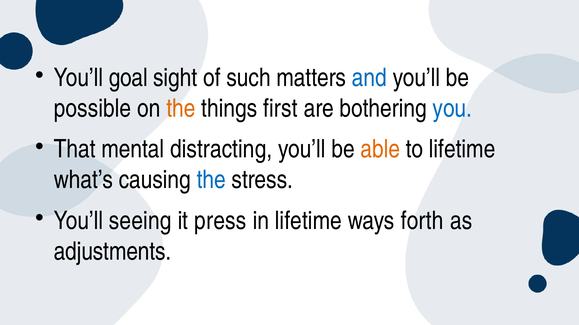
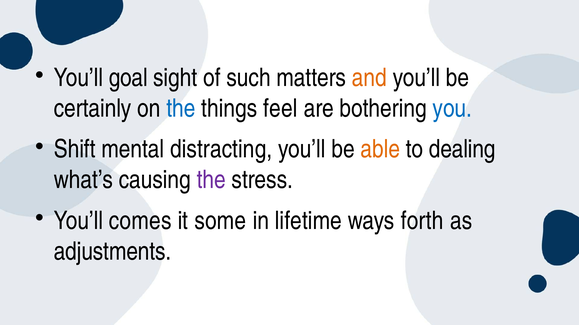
and colour: blue -> orange
possible: possible -> certainly
the at (181, 109) colour: orange -> blue
first: first -> feel
That: That -> Shift
to lifetime: lifetime -> dealing
the at (211, 180) colour: blue -> purple
seeing: seeing -> comes
press: press -> some
